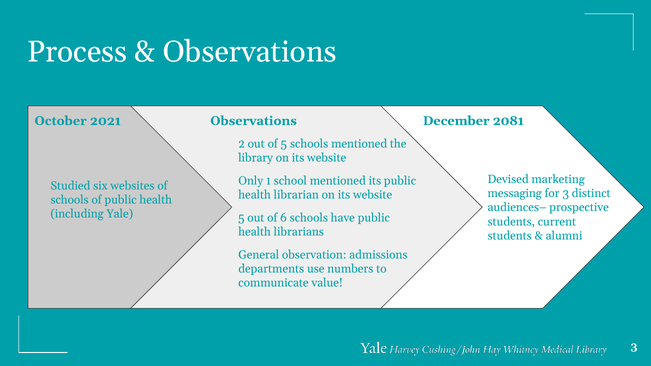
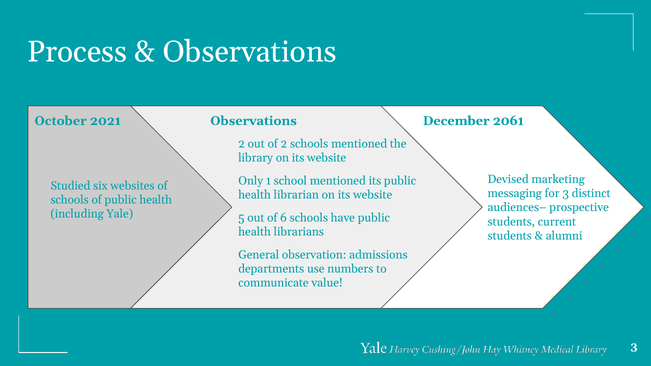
2081: 2081 -> 2061
of 5: 5 -> 2
